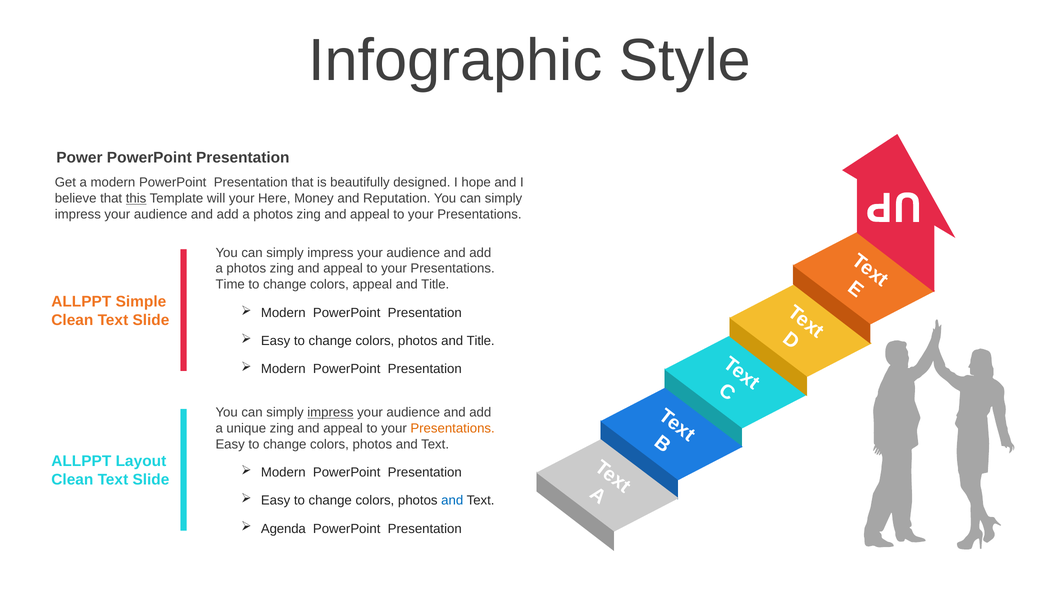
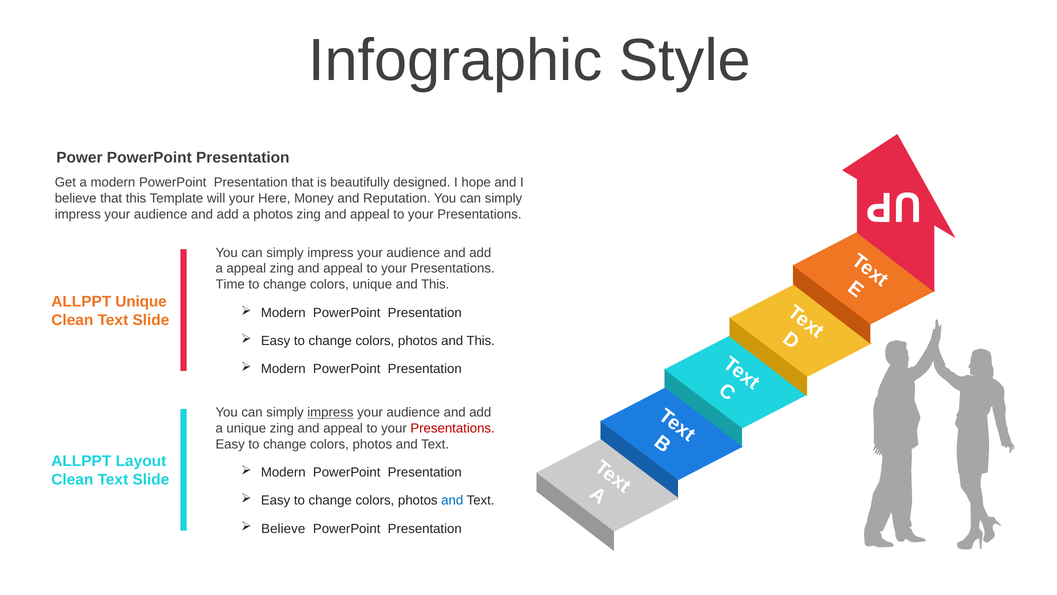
this at (136, 198) underline: present -> none
photos at (246, 268): photos -> appeal
colors appeal: appeal -> unique
Title at (435, 284): Title -> This
ALLPPT Simple: Simple -> Unique
photos and Title: Title -> This
Presentations at (453, 428) colour: orange -> red
Agenda at (283, 528): Agenda -> Believe
